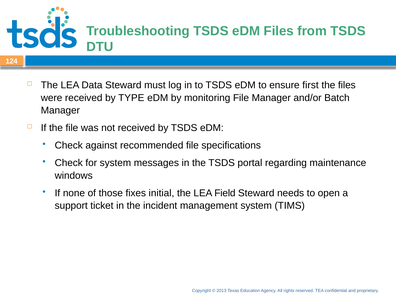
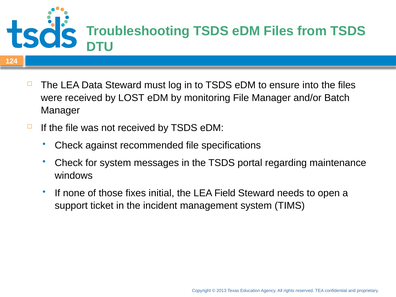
first: first -> into
TYPE: TYPE -> LOST
